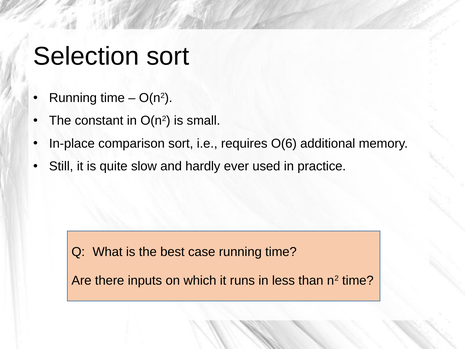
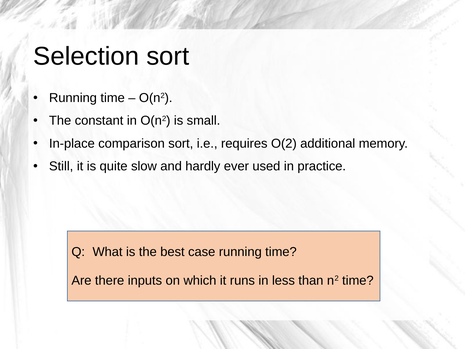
O(6: O(6 -> O(2
